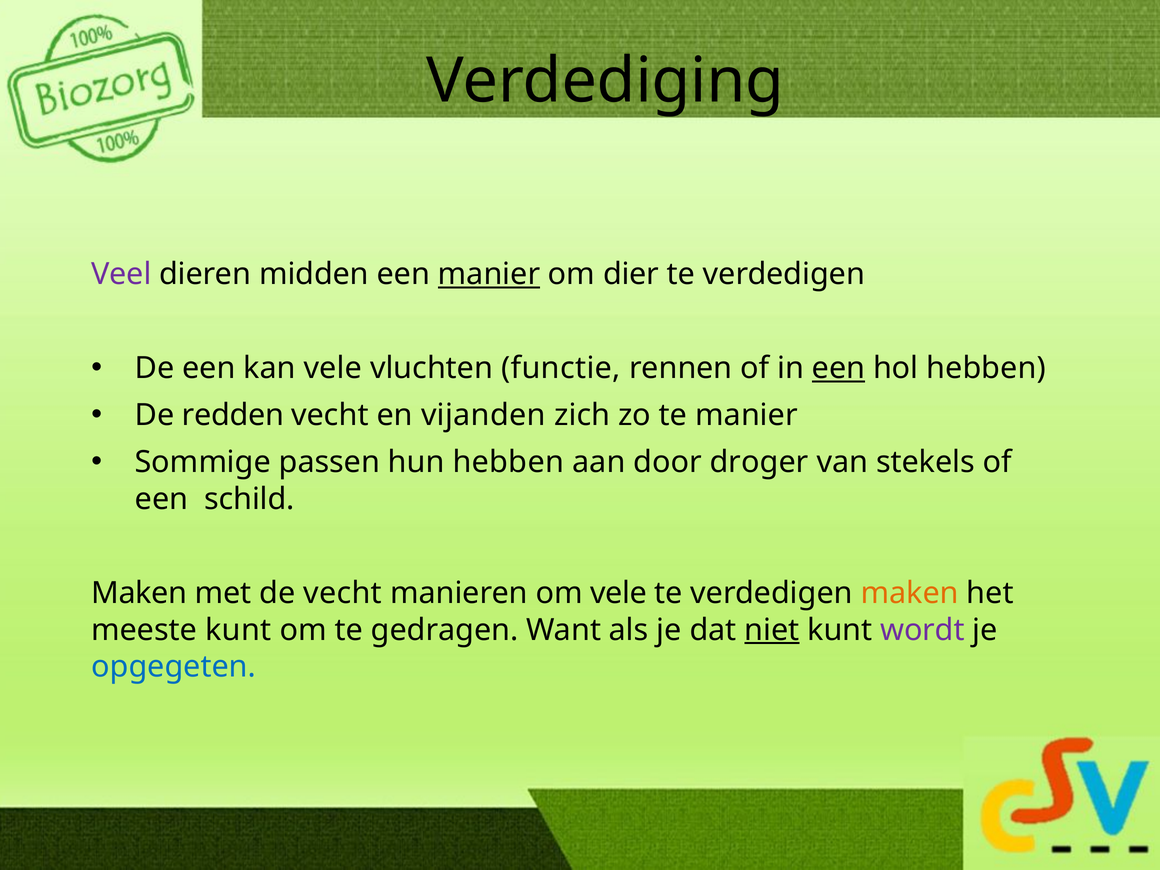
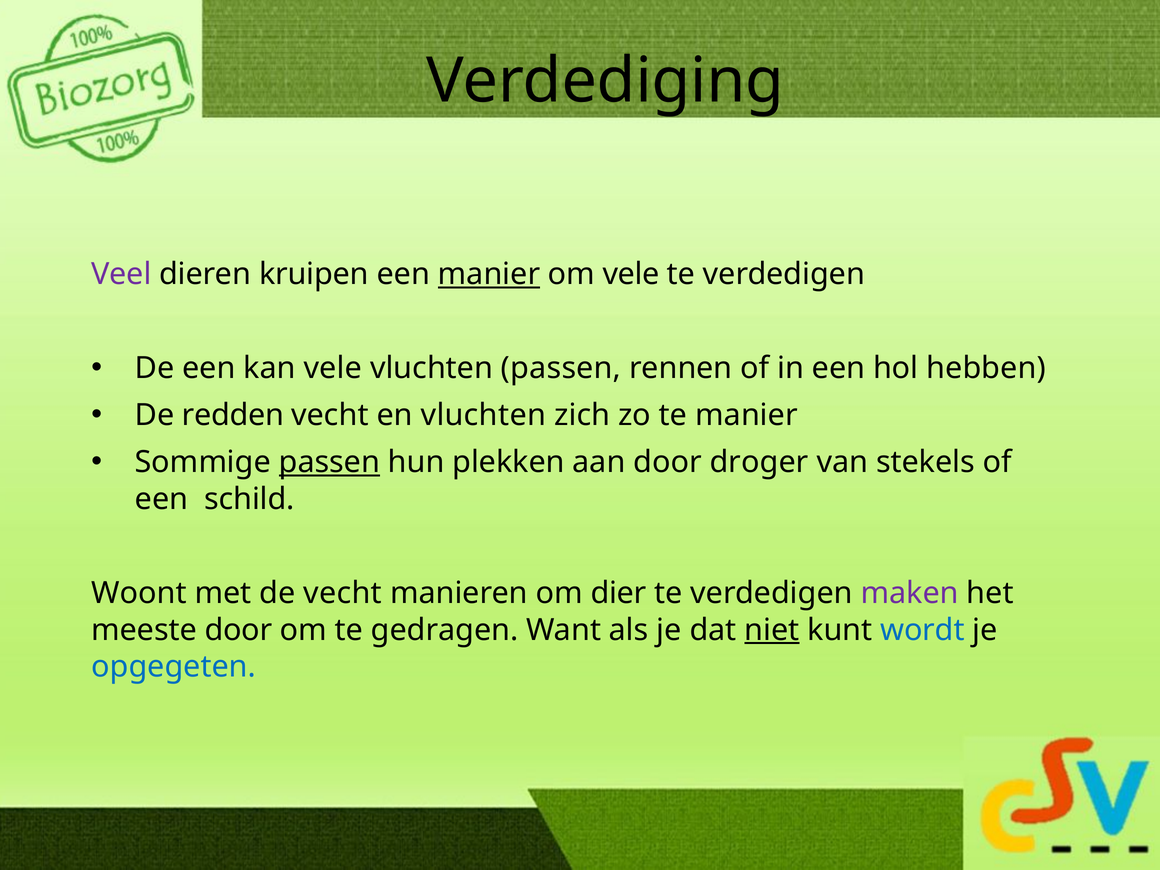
midden: midden -> kruipen
om dier: dier -> vele
vluchten functie: functie -> passen
een at (839, 368) underline: present -> none
en vijanden: vijanden -> vluchten
passen at (329, 462) underline: none -> present
hun hebben: hebben -> plekken
Maken at (139, 593): Maken -> Woont
om vele: vele -> dier
maken at (910, 593) colour: orange -> purple
meeste kunt: kunt -> door
wordt colour: purple -> blue
